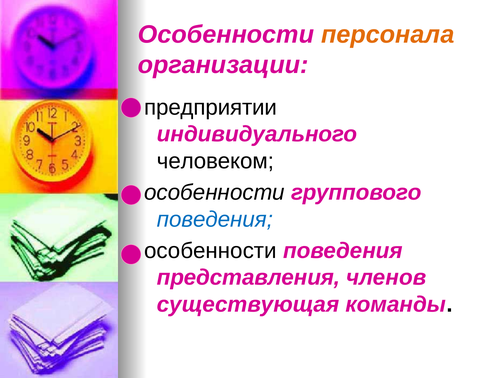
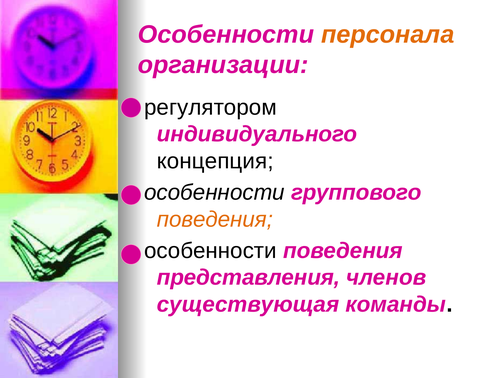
предприятии: предприятии -> регулятором
человеком: человеком -> концепция
поведения at (215, 219) colour: blue -> orange
